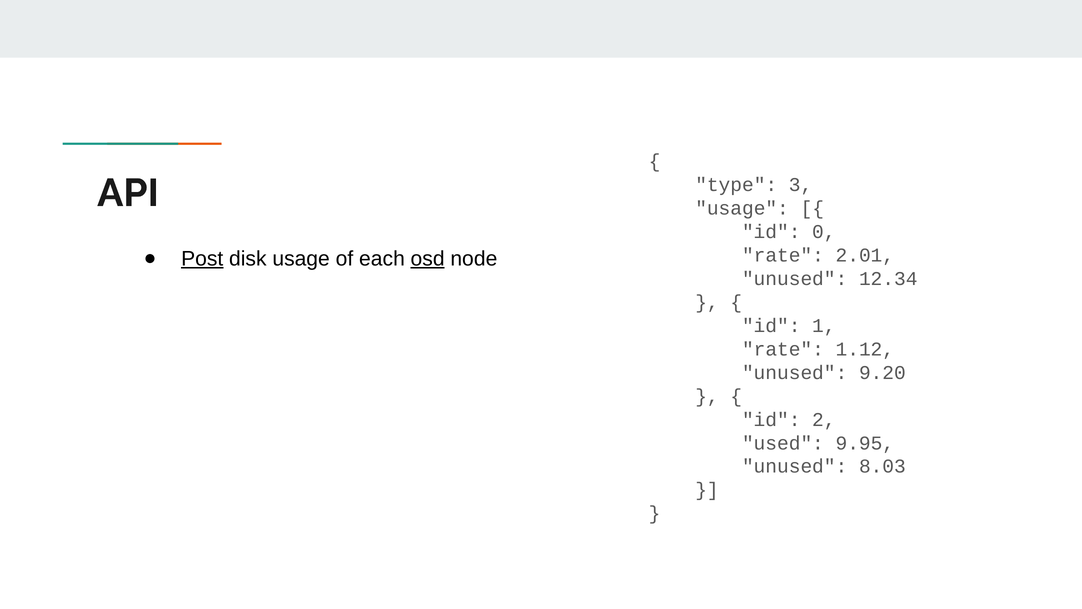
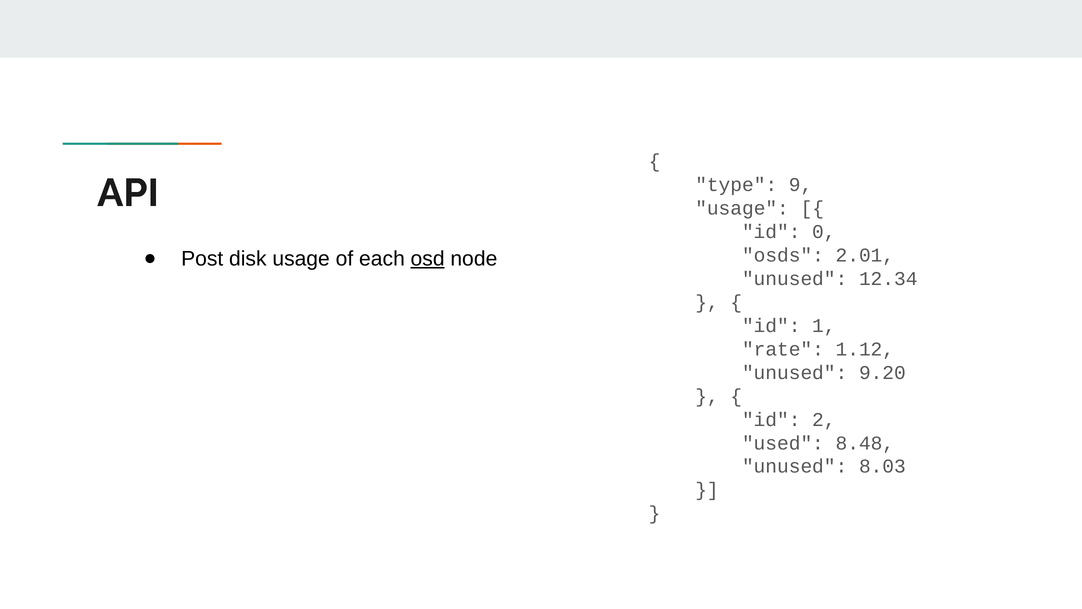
3: 3 -> 9
rate at (783, 255): rate -> osds
Post underline: present -> none
9.95: 9.95 -> 8.48
